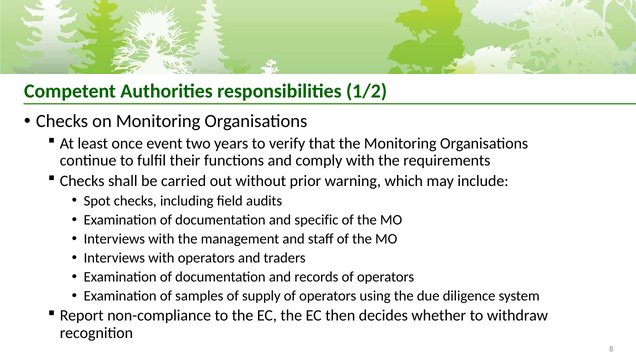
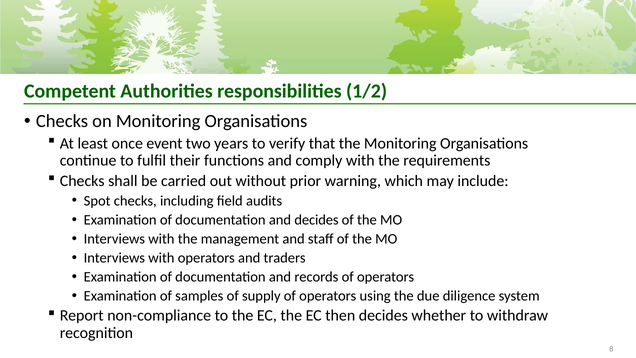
and specific: specific -> decides
